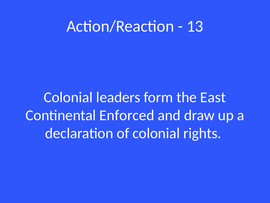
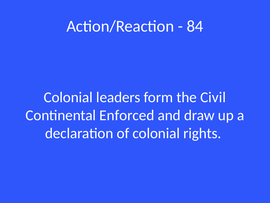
13: 13 -> 84
East: East -> Civil
